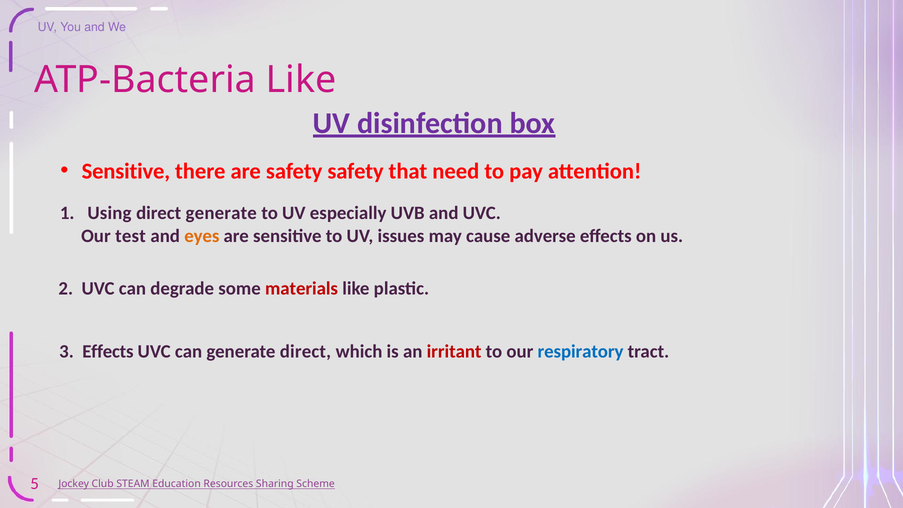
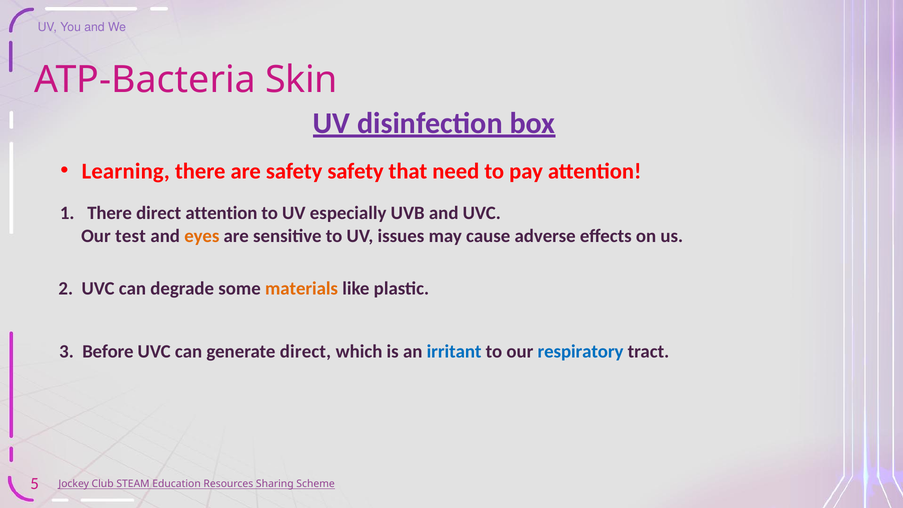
ATP-Bacteria Like: Like -> Skin
Sensitive at (126, 171): Sensitive -> Learning
1 Using: Using -> There
direct generate: generate -> attention
materials colour: red -> orange
3 Effects: Effects -> Before
irritant colour: red -> blue
